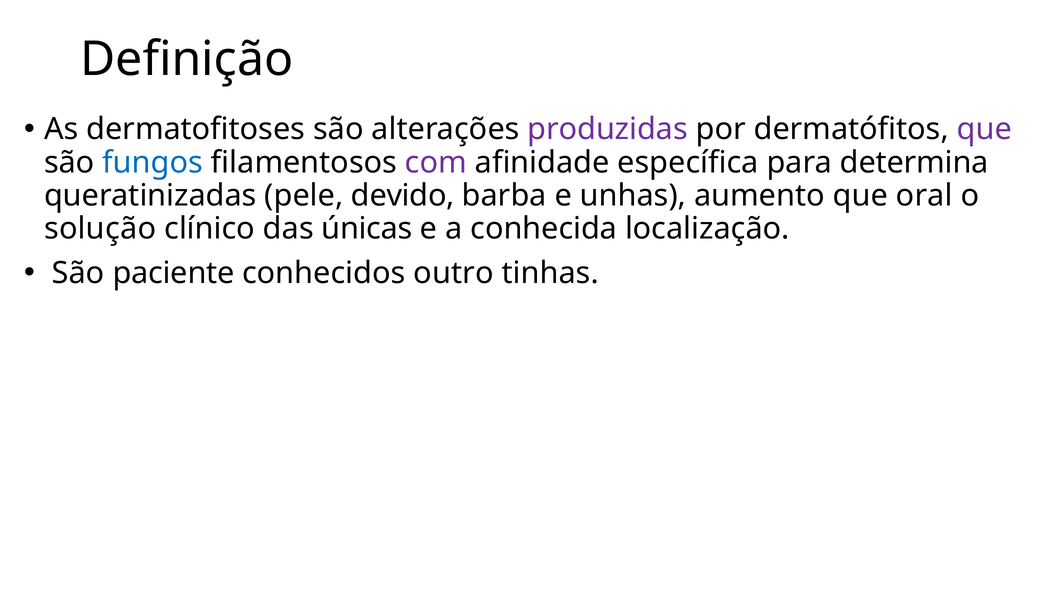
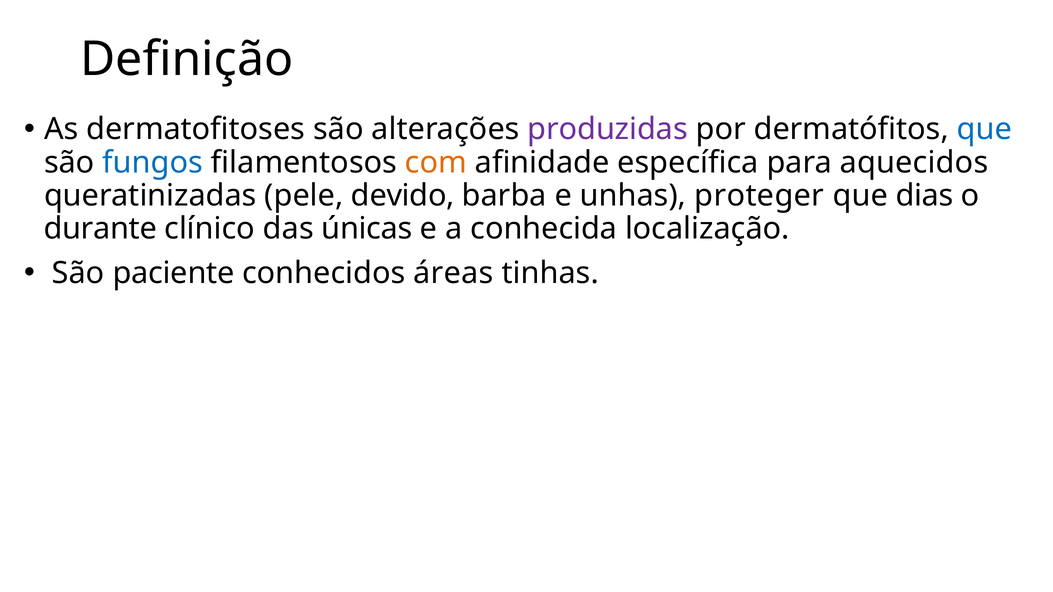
que at (984, 129) colour: purple -> blue
com colour: purple -> orange
determina: determina -> aquecidos
aumento: aumento -> proteger
oral: oral -> dias
solução: solução -> durante
outro: outro -> áreas
